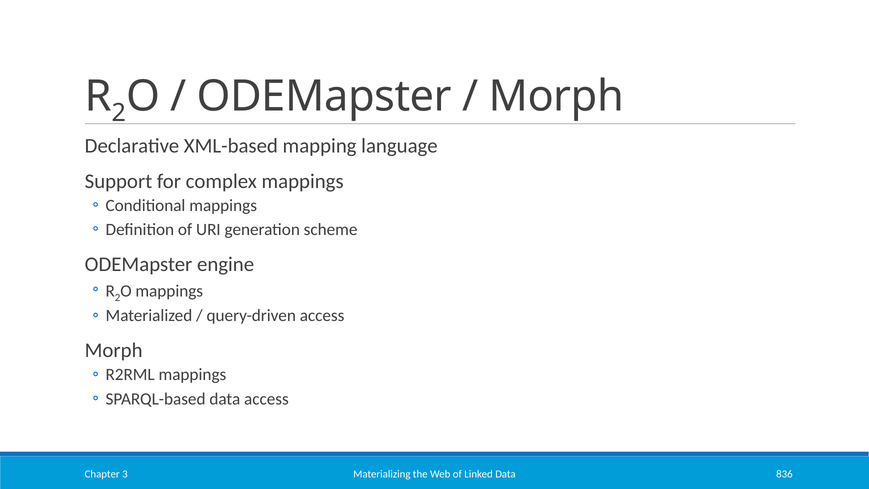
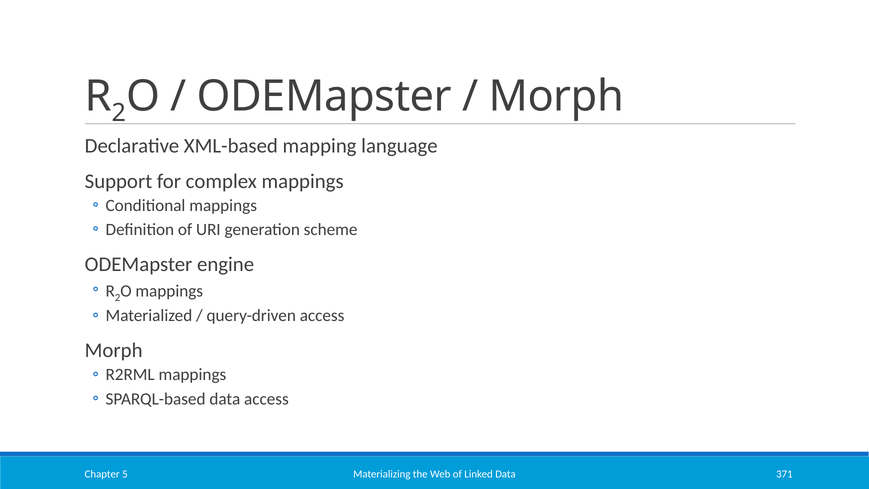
836: 836 -> 371
3: 3 -> 5
